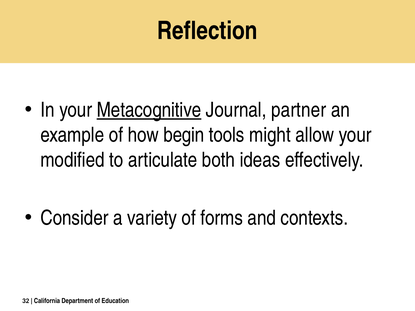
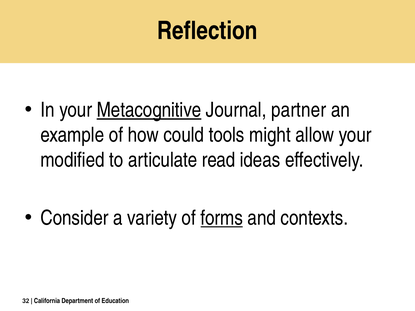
begin: begin -> could
both: both -> read
forms underline: none -> present
